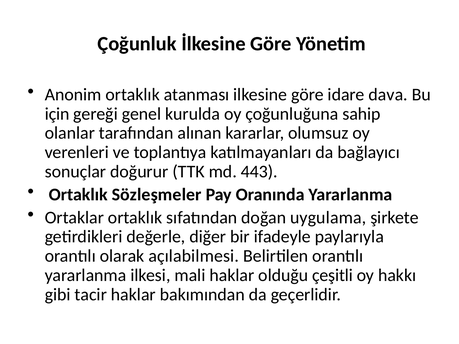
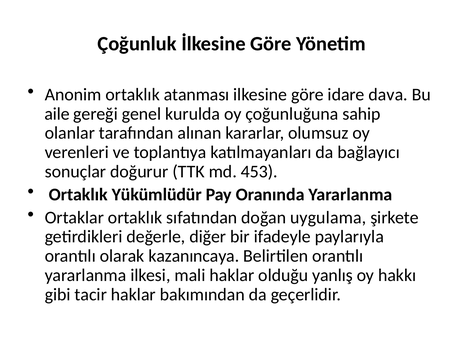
için: için -> aile
443: 443 -> 453
Sözleşmeler: Sözleşmeler -> Yükümlüdür
açılabilmesi: açılabilmesi -> kazanıncaya
çeşitli: çeşitli -> yanlış
